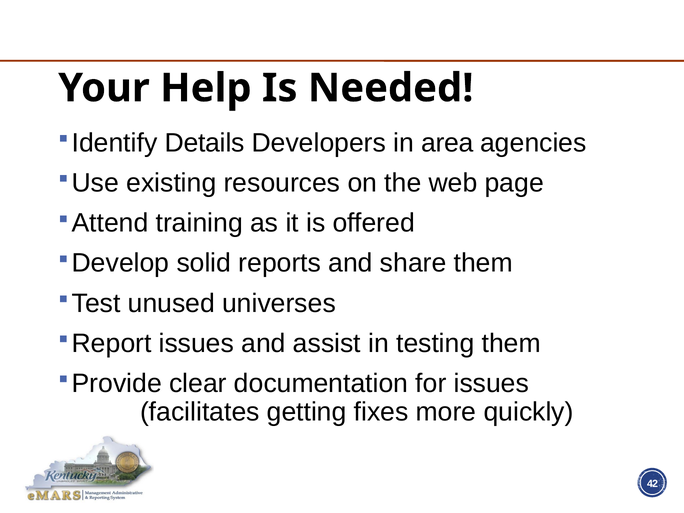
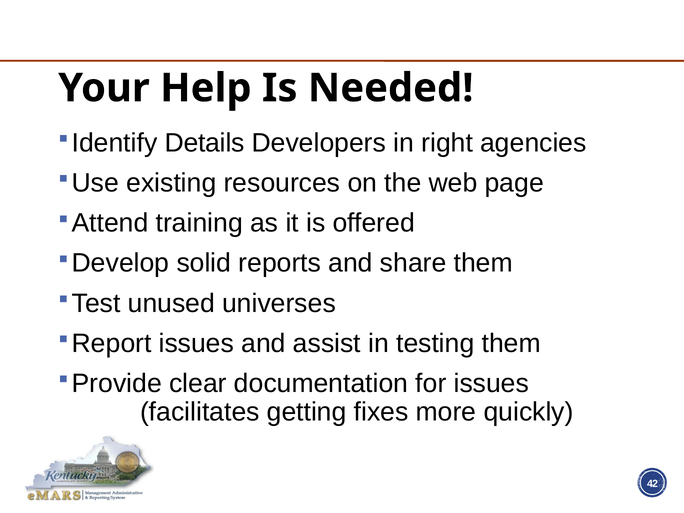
area: area -> right
